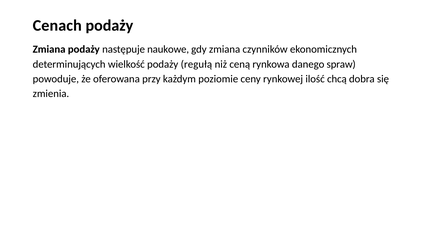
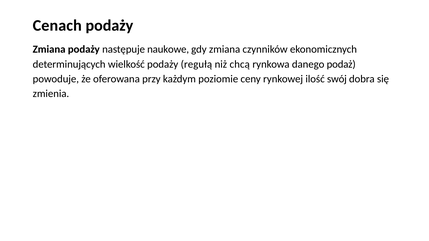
ceną: ceną -> chcą
spraw: spraw -> podaż
chcą: chcą -> swój
